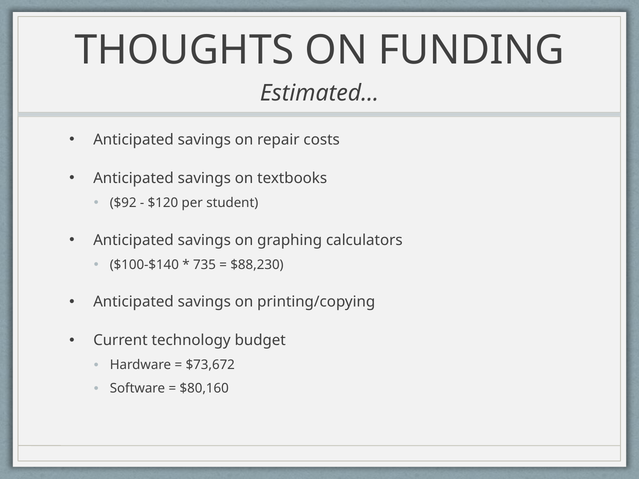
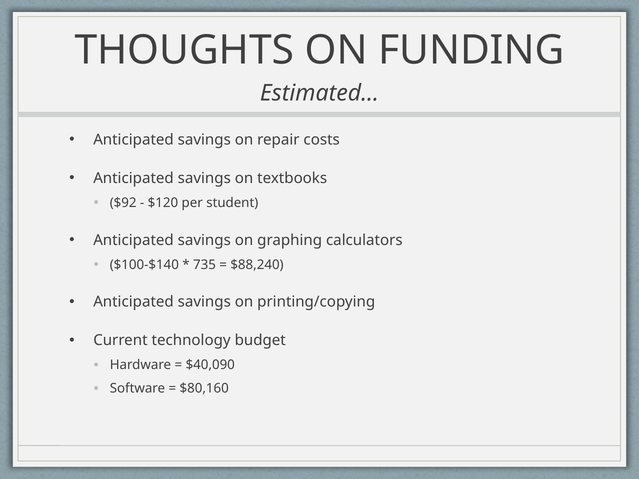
$88,230: $88,230 -> $88,240
$73,672: $73,672 -> $40,090
